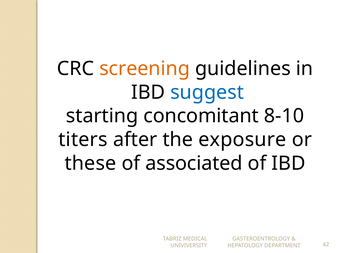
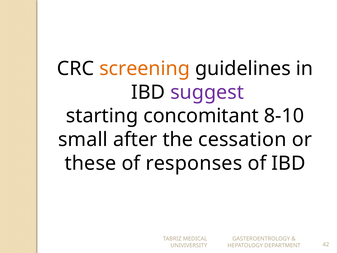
suggest colour: blue -> purple
titers: titers -> small
exposure: exposure -> cessation
associated: associated -> responses
